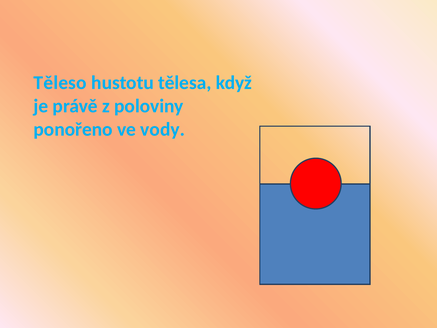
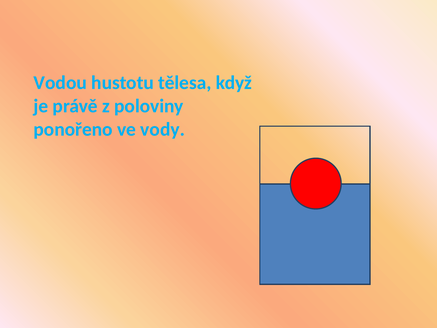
Těleso: Těleso -> Vodou
